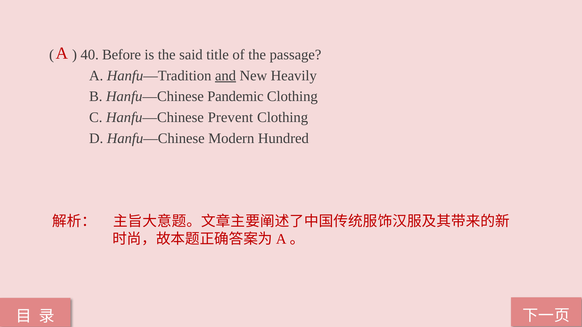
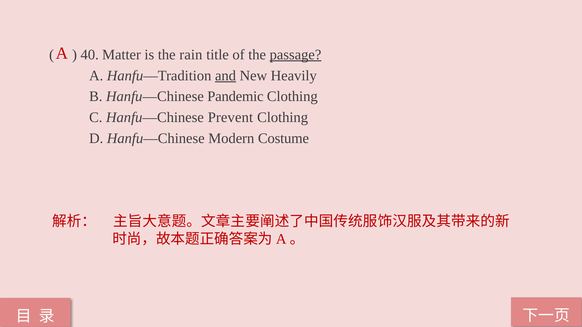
Before: Before -> Matter
said: said -> rain
passage underline: none -> present
Hundred: Hundred -> Costume
